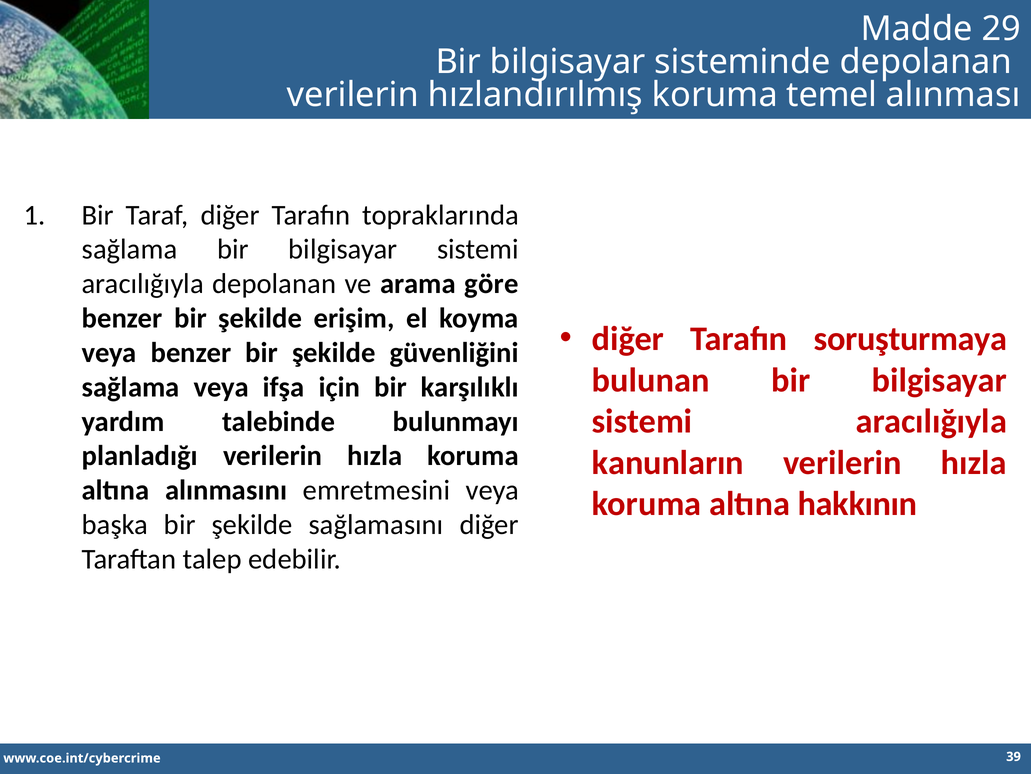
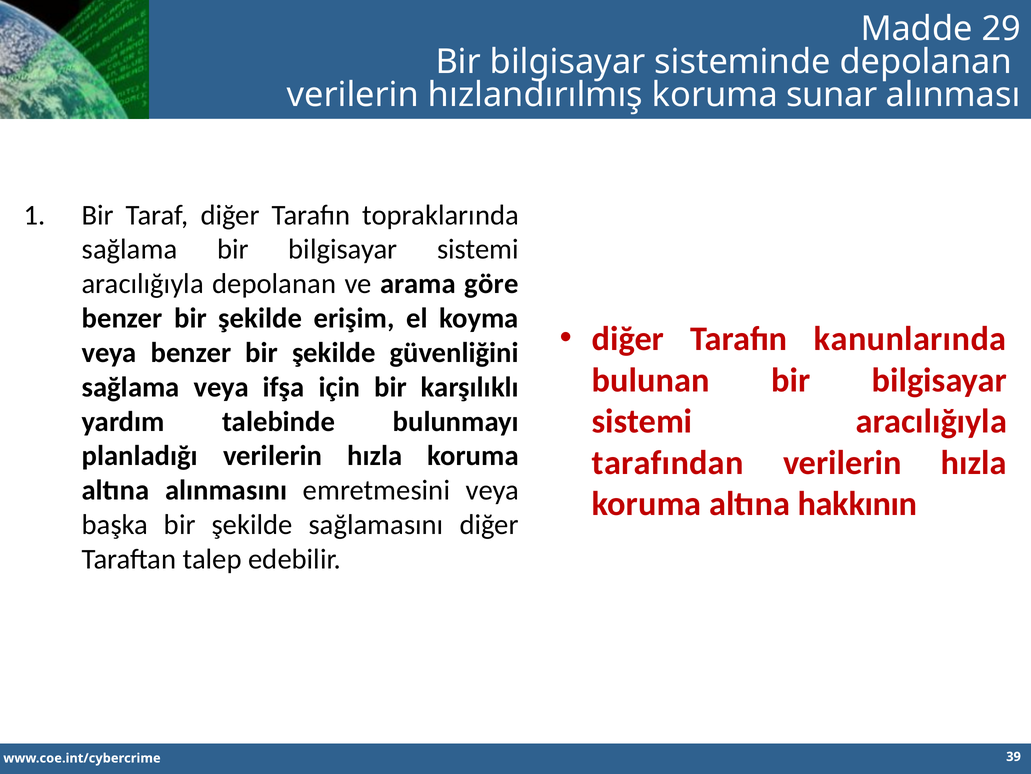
temel: temel -> sunar
soruşturmaya: soruşturmaya -> kanunlarında
kanunların: kanunların -> tarafından
